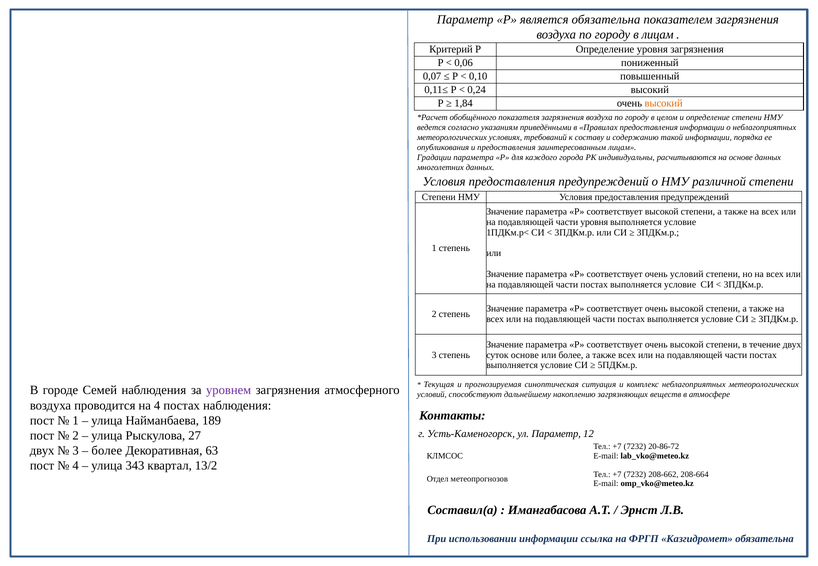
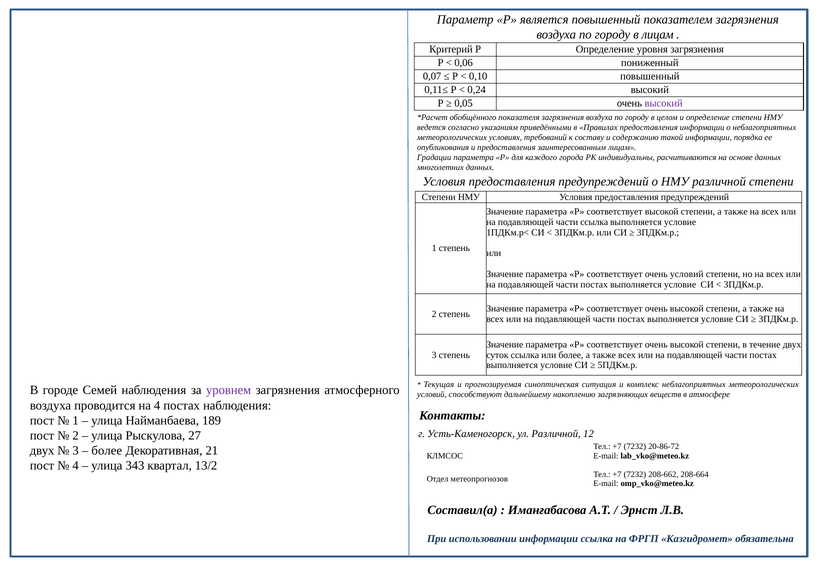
является обязательна: обязательна -> повышенный
1,84: 1,84 -> 0,05
высокий at (664, 103) colour: orange -> purple
части уровня: уровня -> ссылка
суток основе: основе -> ссылка
ул Параметр: Параметр -> Различной
63: 63 -> 21
